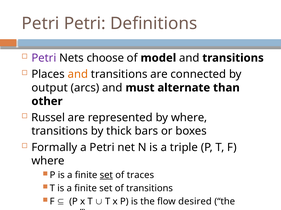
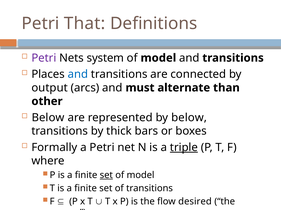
Petri Petri: Petri -> That
choose: choose -> system
and at (78, 74) colour: orange -> blue
Russel at (48, 118): Russel -> Below
by where: where -> below
triple underline: none -> present
traces at (140, 176): traces -> model
